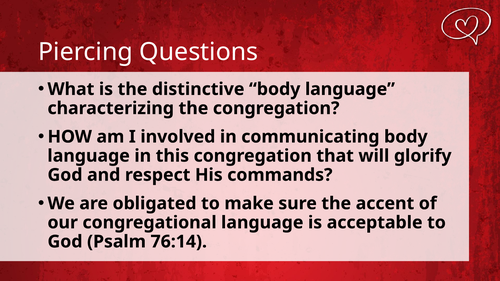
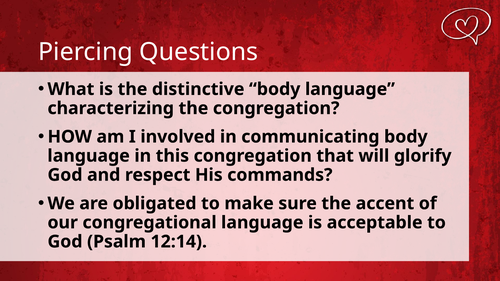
76:14: 76:14 -> 12:14
